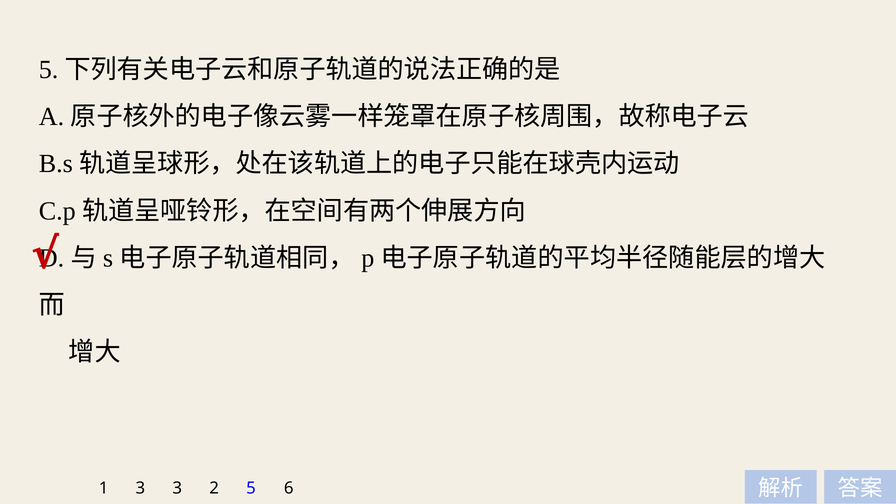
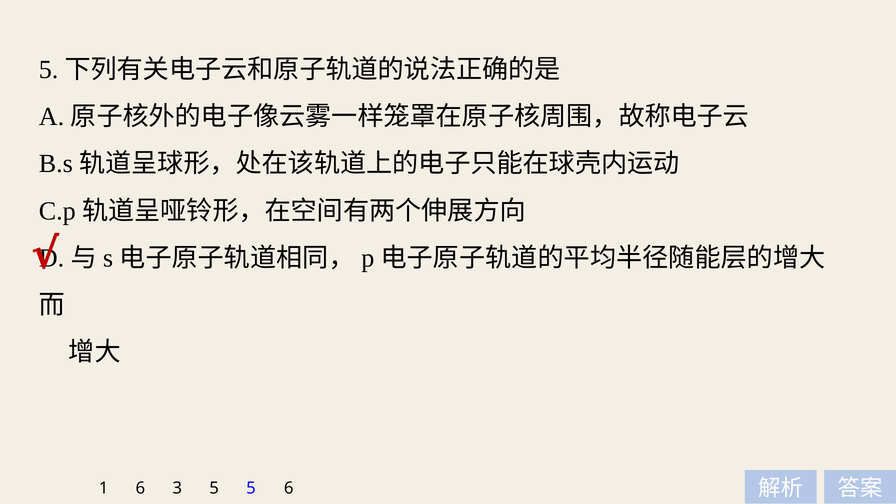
1 3: 3 -> 6
3 2: 2 -> 5
